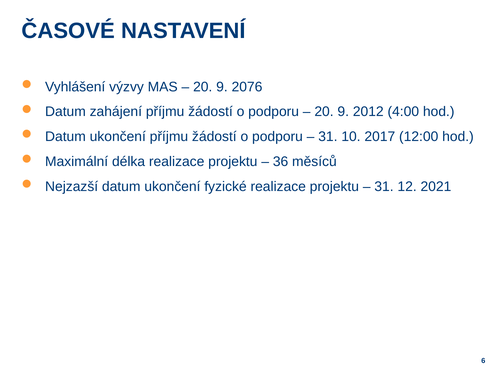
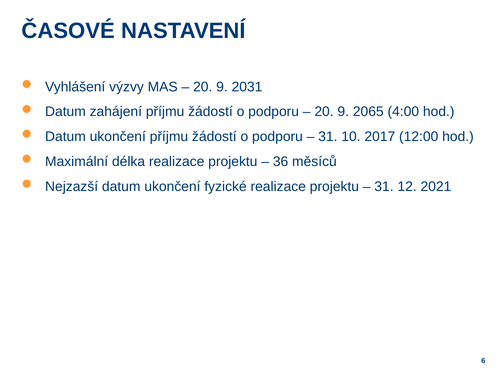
2076: 2076 -> 2031
2012: 2012 -> 2065
